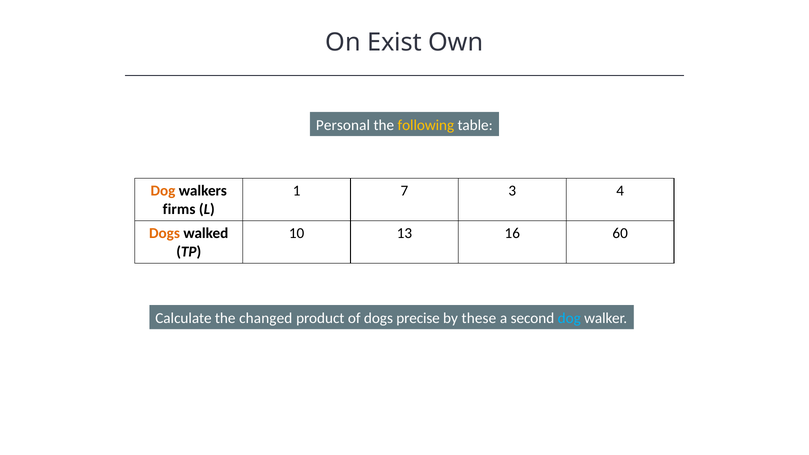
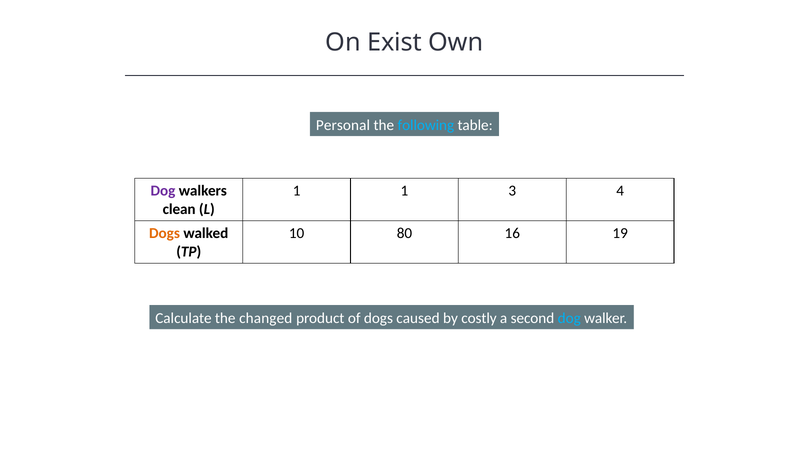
following colour: yellow -> light blue
Dog at (163, 191) colour: orange -> purple
1 7: 7 -> 1
firms: firms -> clean
13: 13 -> 80
60: 60 -> 19
precise: precise -> caused
these: these -> costly
